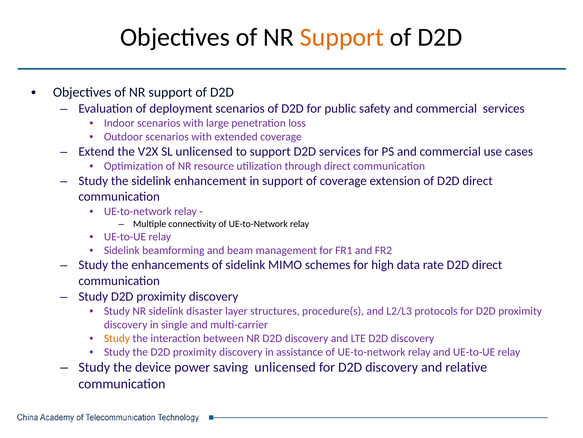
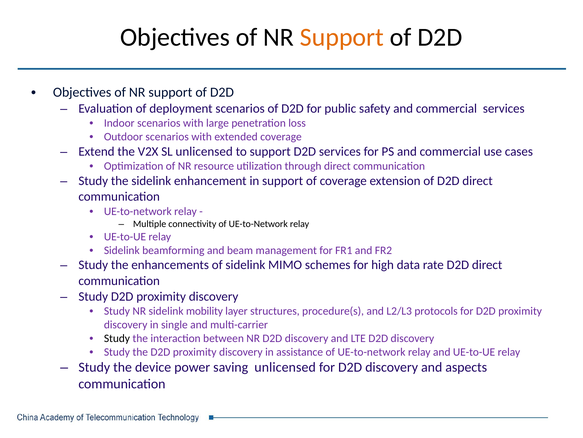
disaster: disaster -> mobility
Study at (117, 338) colour: orange -> black
relative: relative -> aspects
